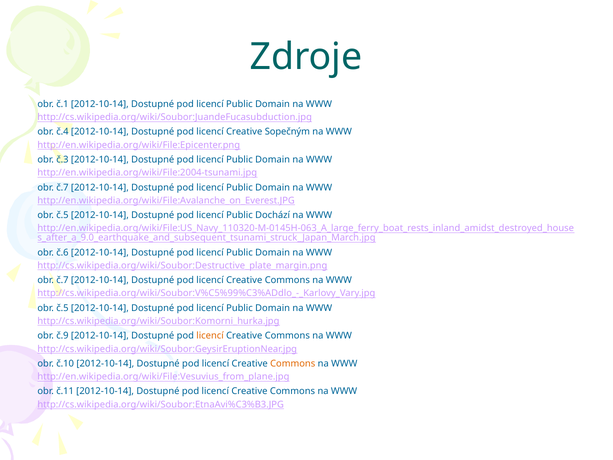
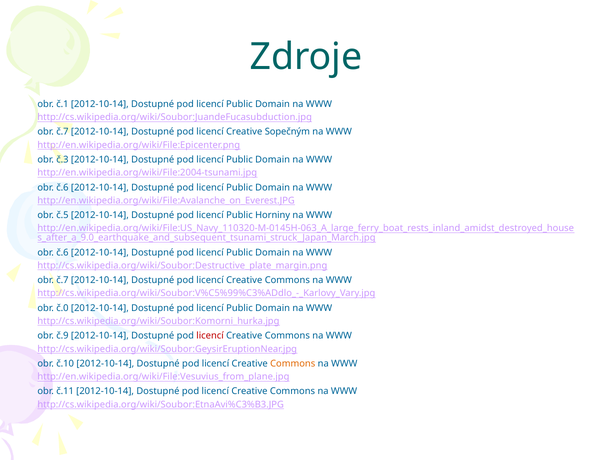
č.4 at (62, 132): č.4 -> č.7
č.7 at (62, 187): č.7 -> č.6
Dochází: Dochází -> Horniny
č.5 at (62, 308): č.5 -> č.0
licencí at (210, 336) colour: orange -> red
